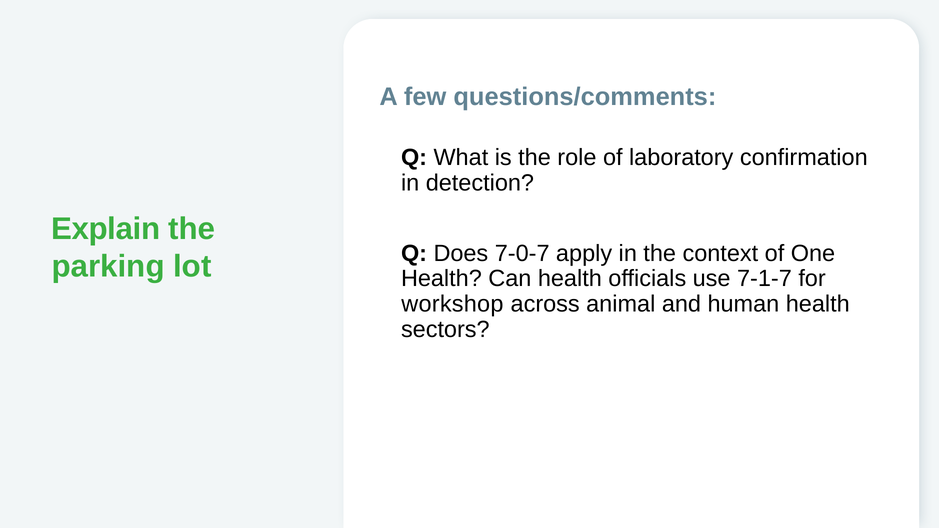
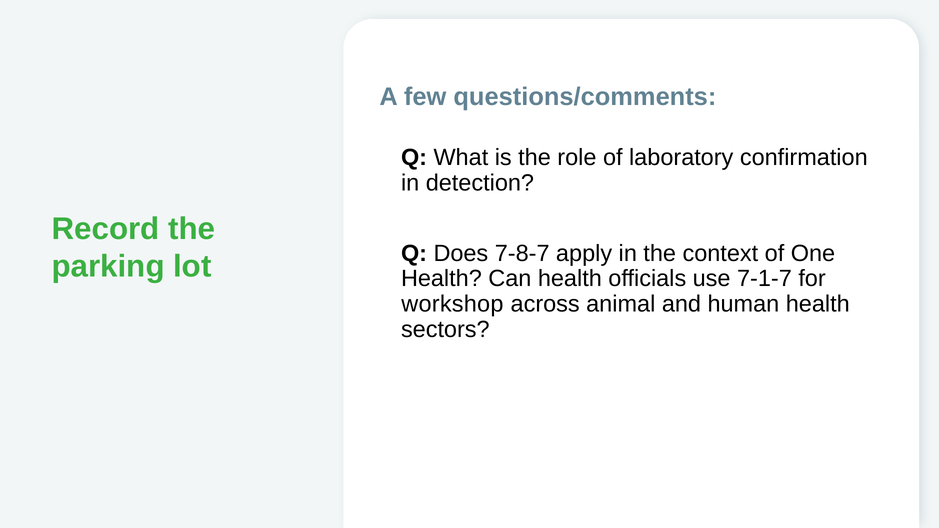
Explain: Explain -> Record
7-0-7: 7-0-7 -> 7-8-7
